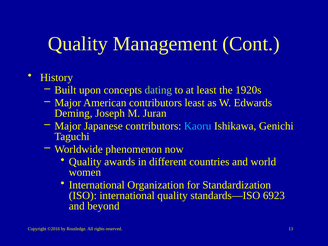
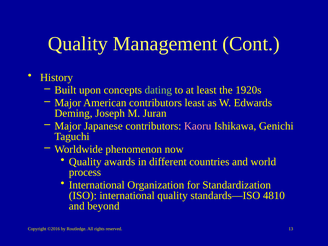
Kaoru colour: light blue -> pink
women: women -> process
6923: 6923 -> 4810
